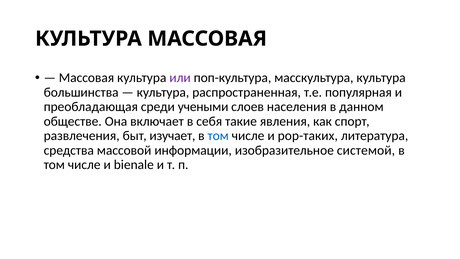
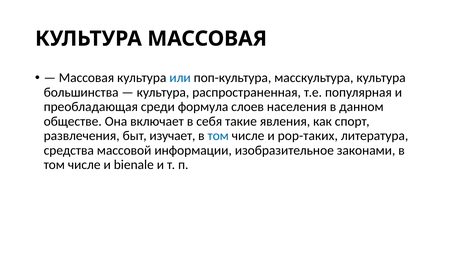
или colour: purple -> blue
учеными: учеными -> формула
системой: системой -> законами
